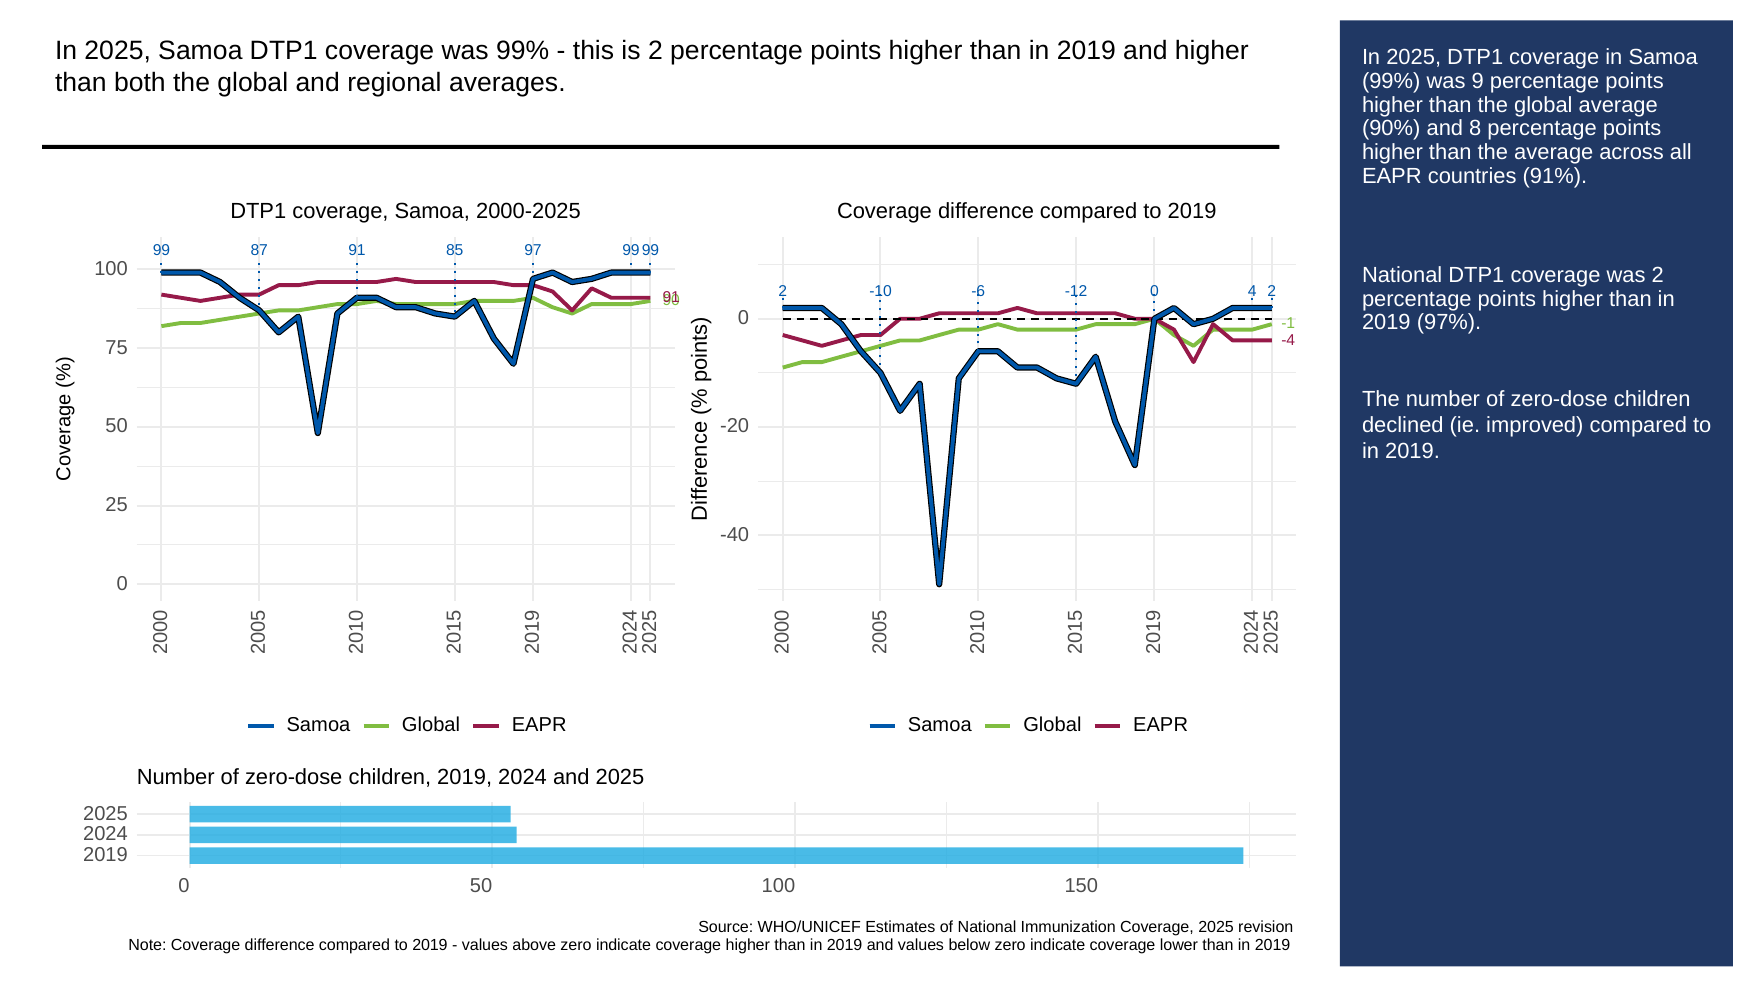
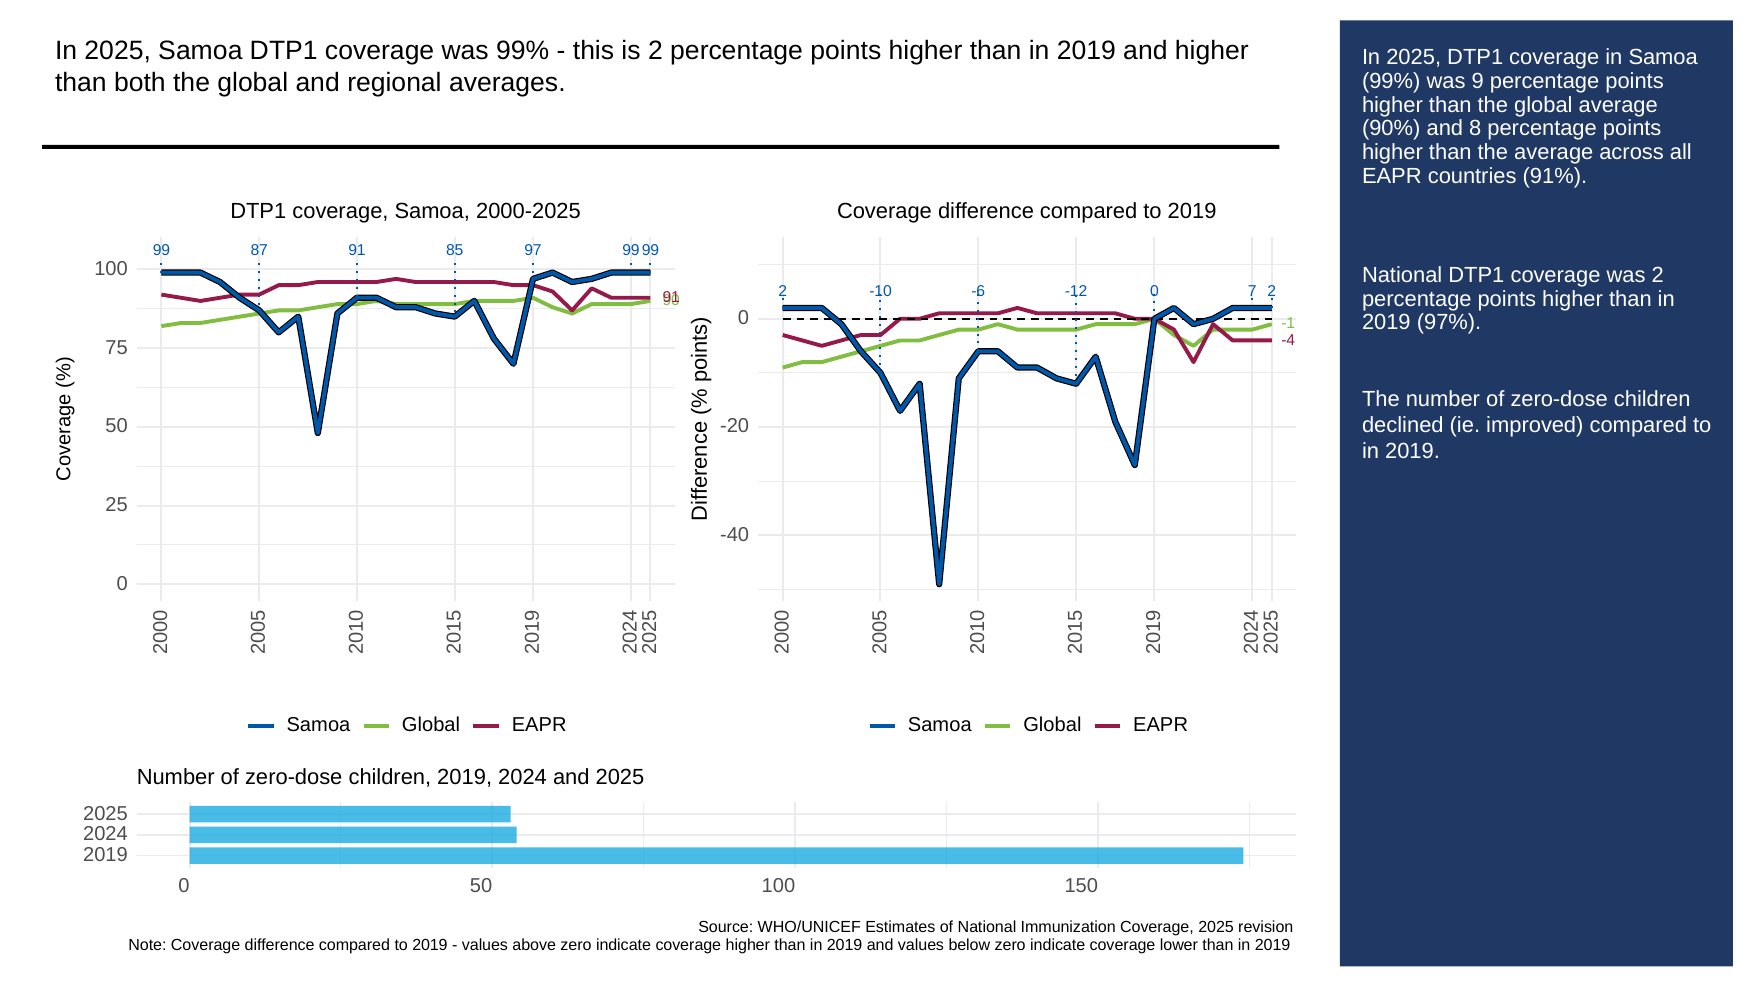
0 4: 4 -> 7
